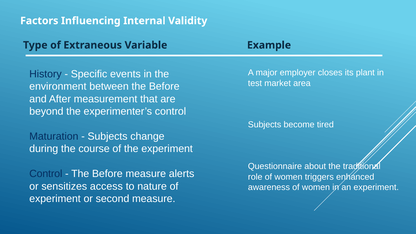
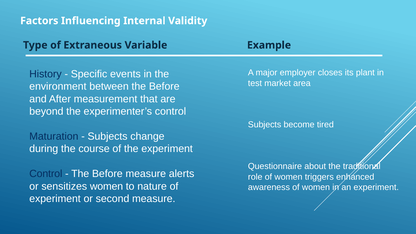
sensitizes access: access -> women
